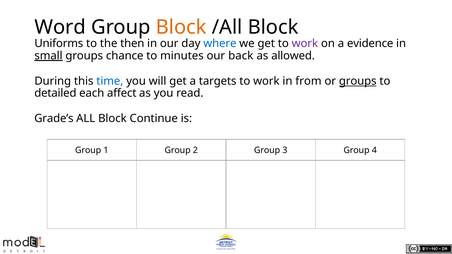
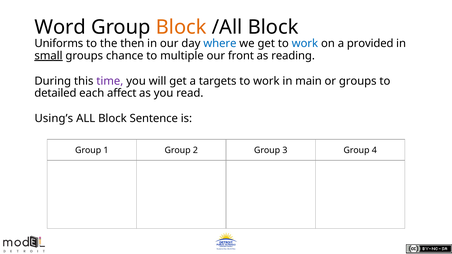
work at (305, 43) colour: purple -> blue
evidence: evidence -> provided
minutes: minutes -> multiple
back: back -> front
allowed: allowed -> reading
time colour: blue -> purple
from: from -> main
groups at (358, 81) underline: present -> none
Grade’s: Grade’s -> Using’s
Continue: Continue -> Sentence
